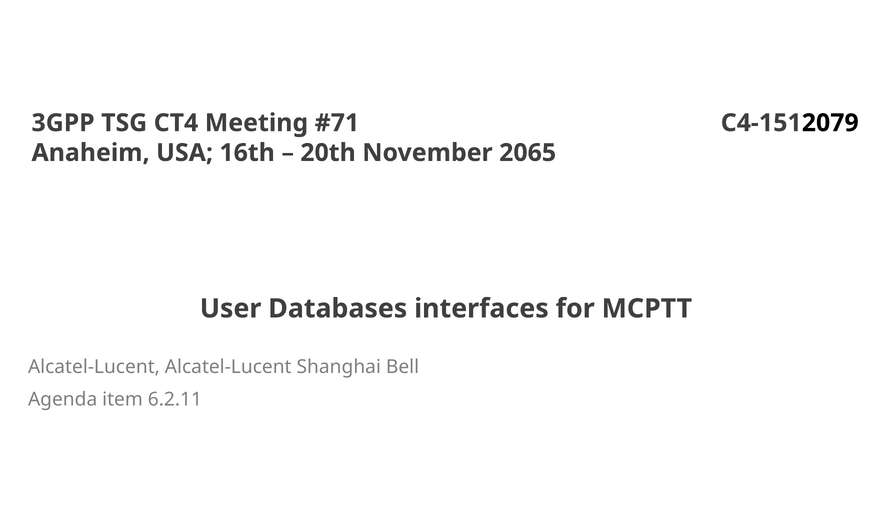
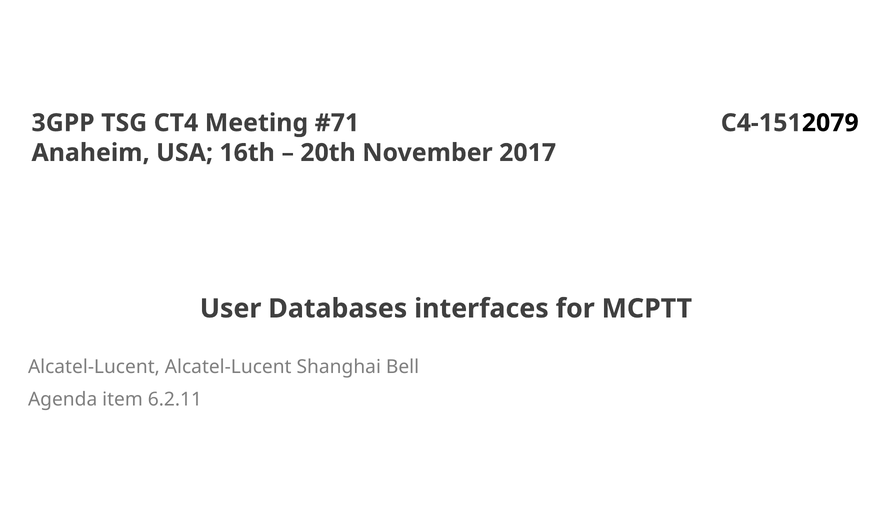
2065: 2065 -> 2017
